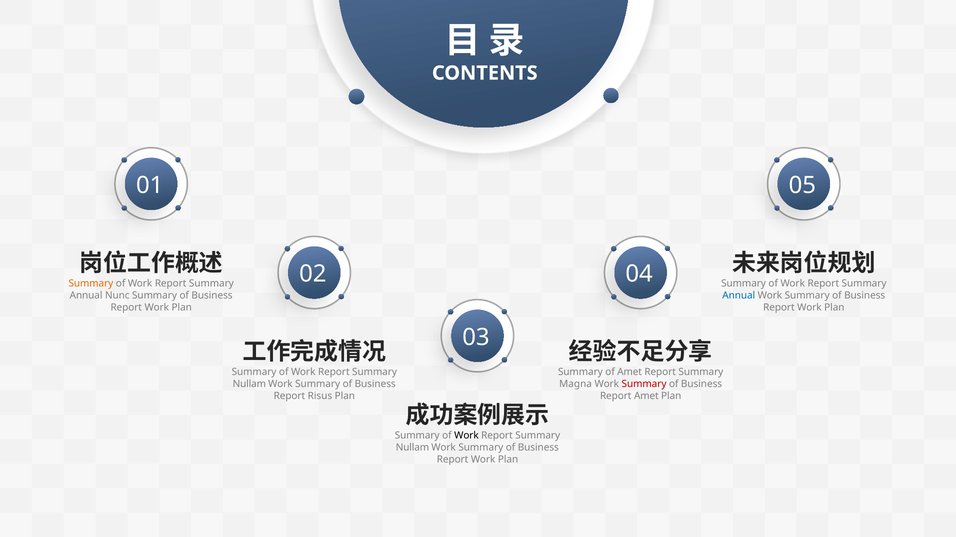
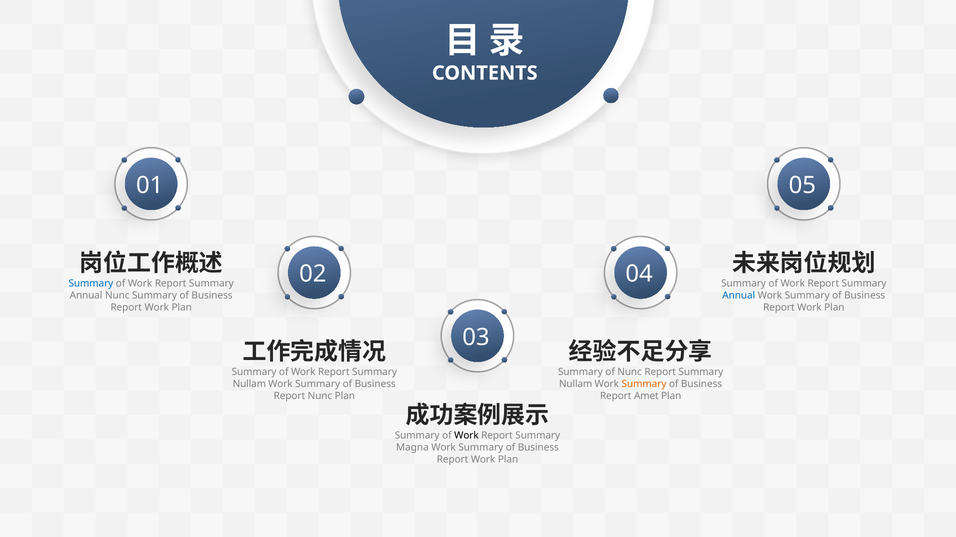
Summary at (91, 284) colour: orange -> blue
of Amet: Amet -> Nunc
Magna at (576, 385): Magna -> Nullam
Summary at (644, 385) colour: red -> orange
Report Risus: Risus -> Nunc
Nullam at (412, 448): Nullam -> Magna
